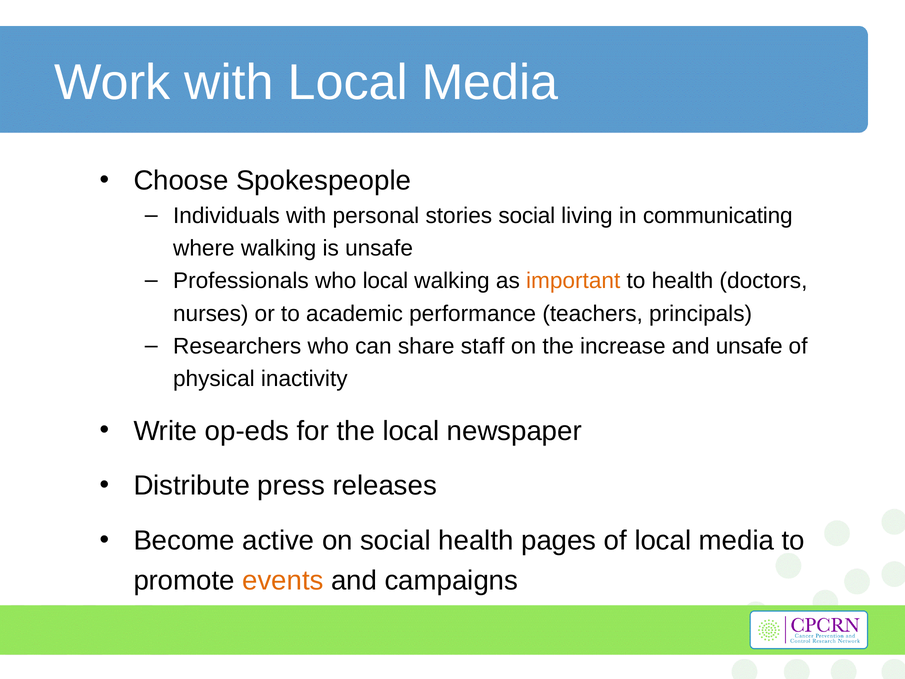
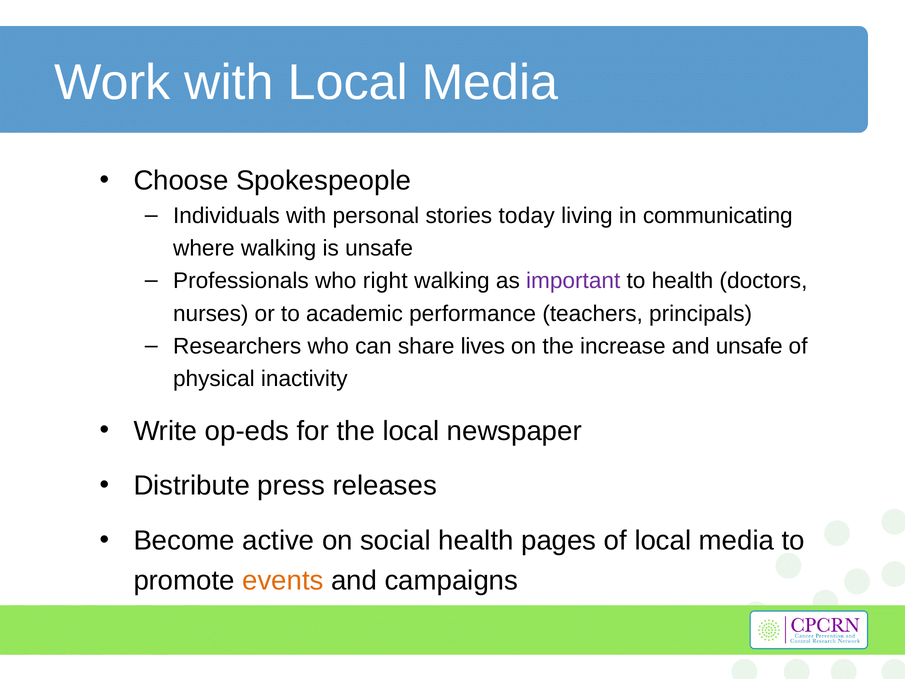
stories social: social -> today
who local: local -> right
important colour: orange -> purple
staff: staff -> lives
